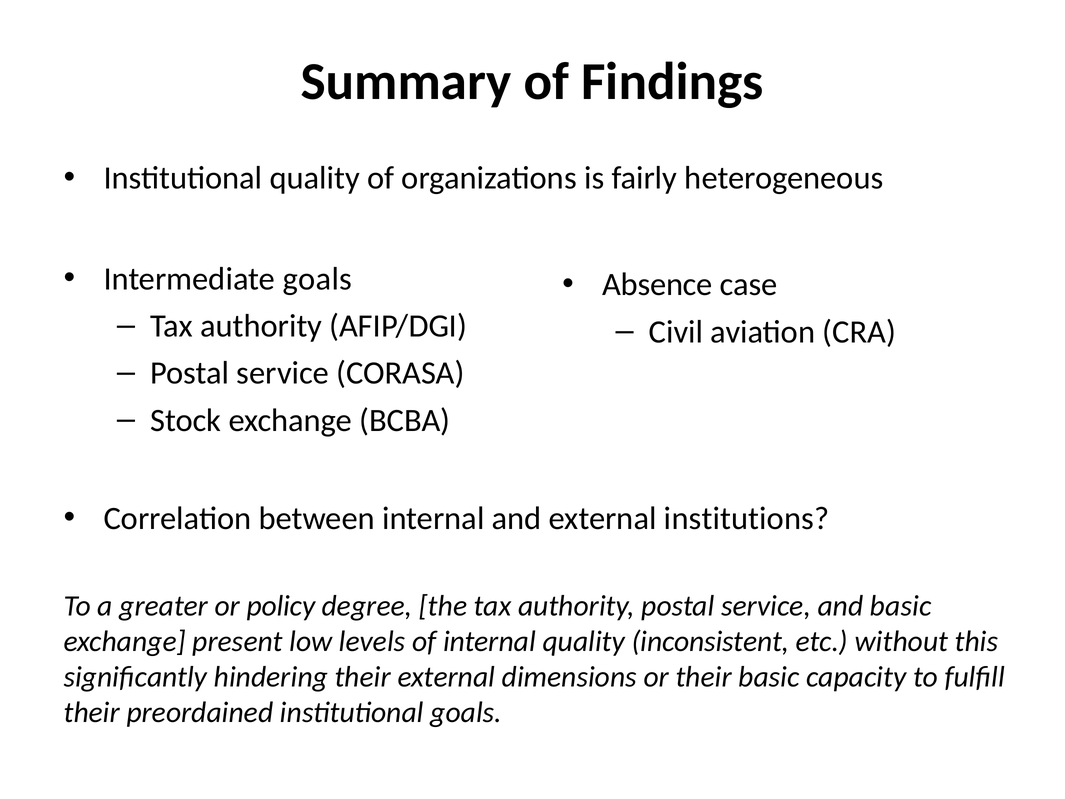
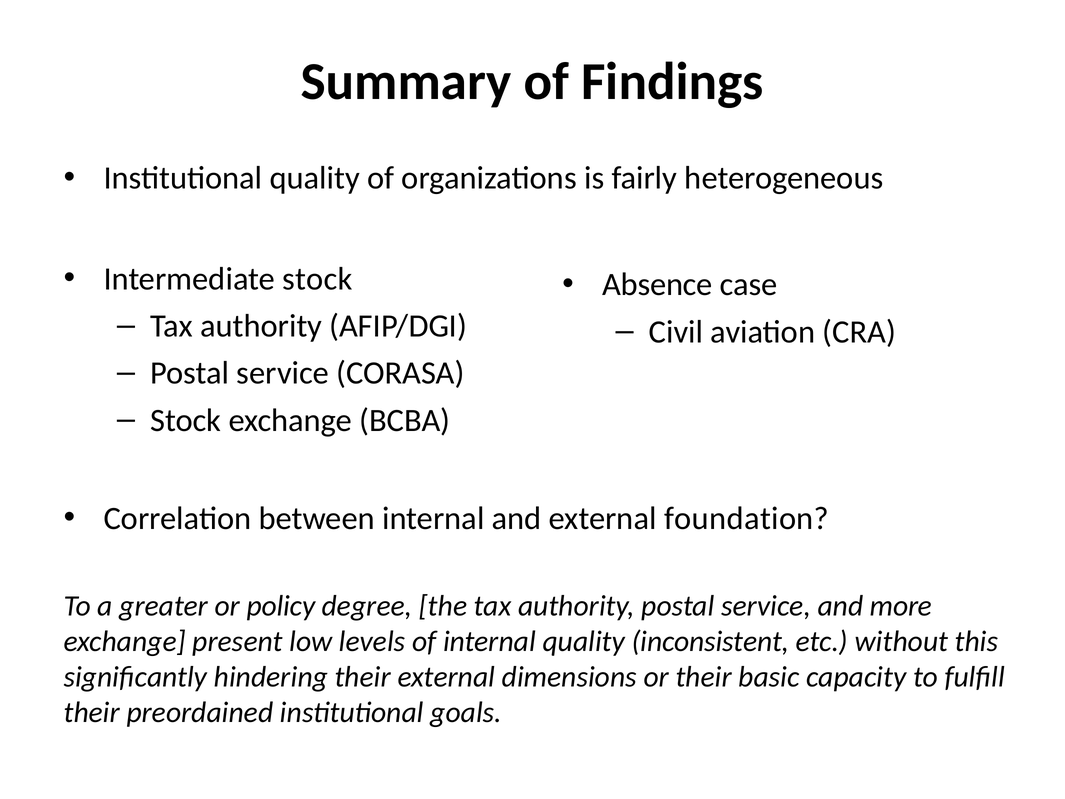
Intermediate goals: goals -> stock
institutions: institutions -> foundation
and basic: basic -> more
